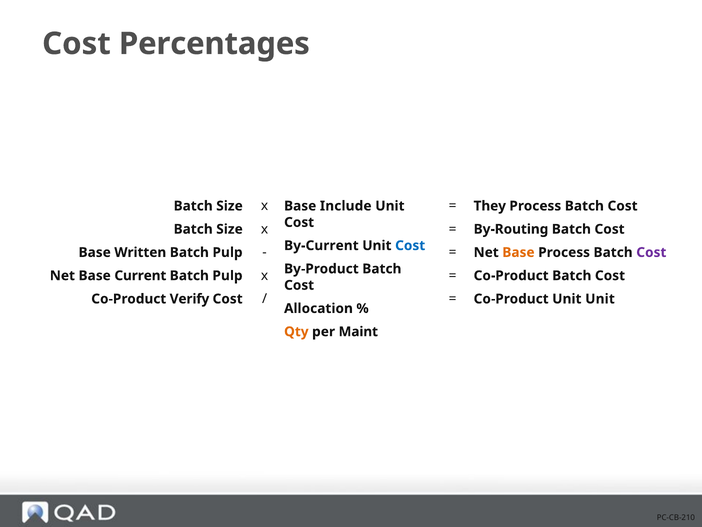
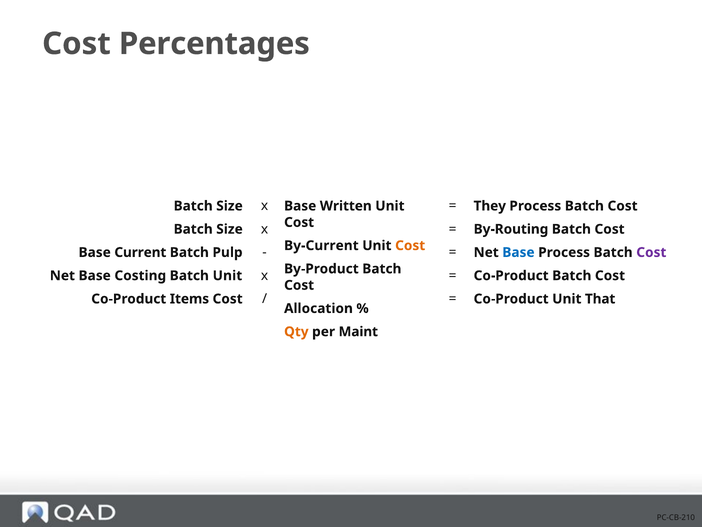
Include: Include -> Written
Cost at (410, 245) colour: blue -> orange
Written: Written -> Current
Base at (518, 252) colour: orange -> blue
Current: Current -> Costing
Pulp at (228, 275): Pulp -> Unit
Verify: Verify -> Items
Unit Unit: Unit -> That
